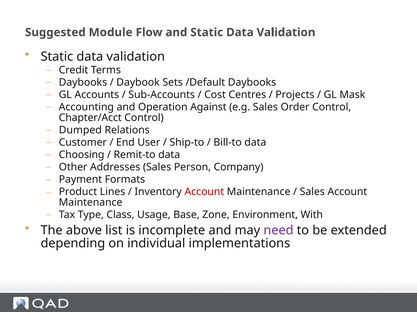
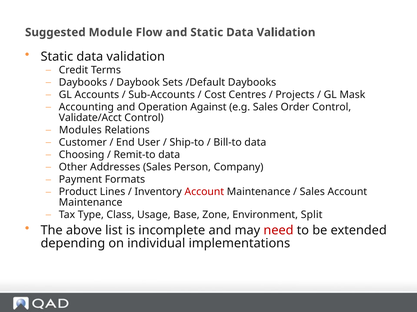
Chapter/Acct: Chapter/Acct -> Validate/Acct
Dumped: Dumped -> Modules
With: With -> Split
need colour: purple -> red
